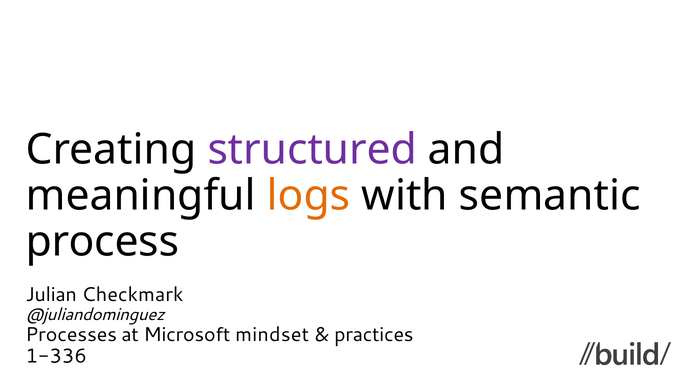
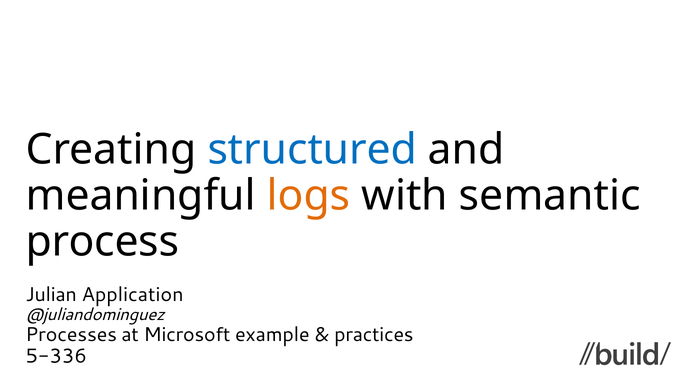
structured colour: purple -> blue
Checkmark: Checkmark -> Application
mindset: mindset -> example
1-336: 1-336 -> 5-336
